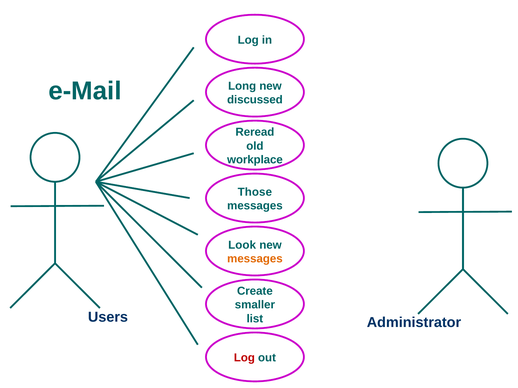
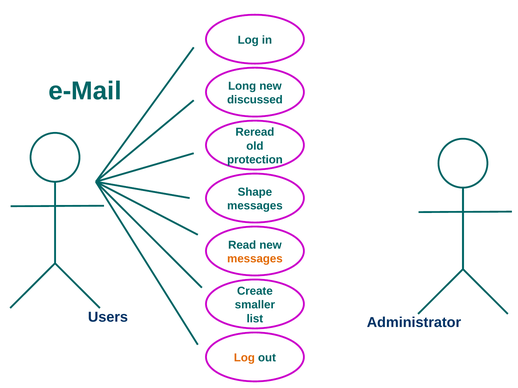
workplace: workplace -> protection
Those: Those -> Shape
Look: Look -> Read
Log at (244, 358) colour: red -> orange
